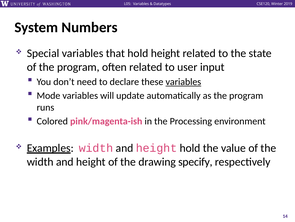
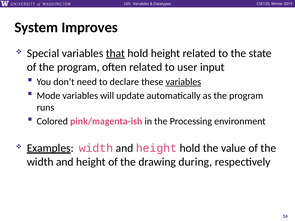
Numbers: Numbers -> Improves
that underline: none -> present
specify: specify -> during
